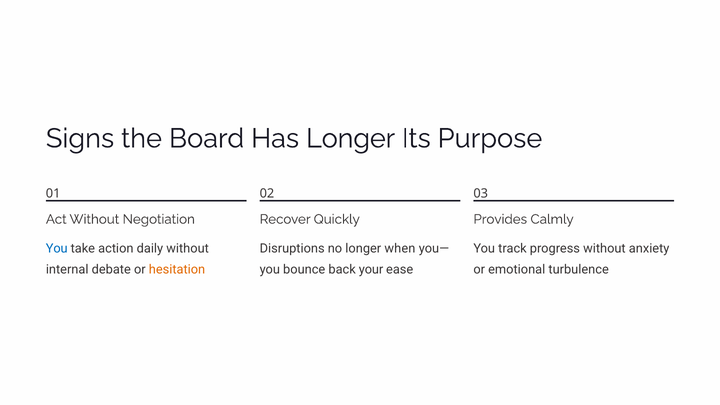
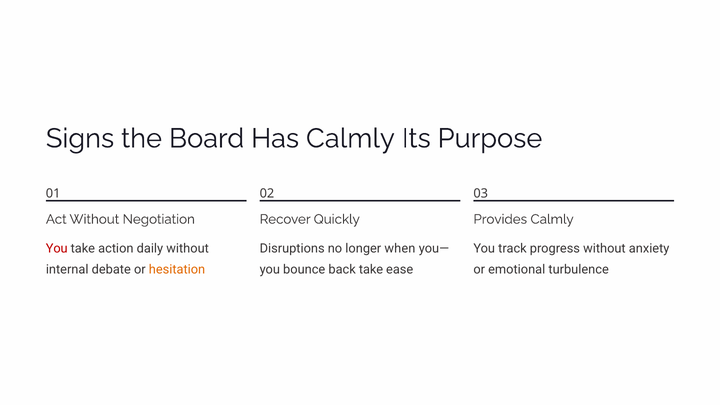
Has Longer: Longer -> Calmly
You at (57, 249) colour: blue -> red
back your: your -> take
